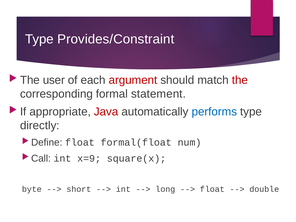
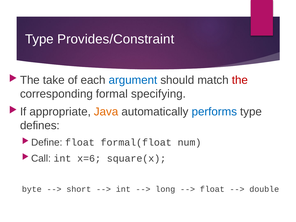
user: user -> take
argument colour: red -> blue
statement: statement -> specifying
Java colour: red -> orange
directly: directly -> defines
x=9: x=9 -> x=6
